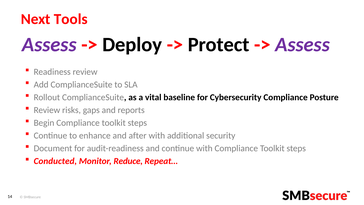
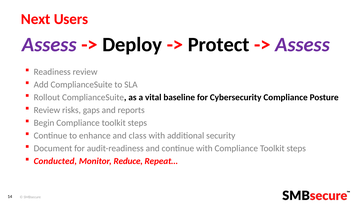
Tools: Tools -> Users
after: after -> class
